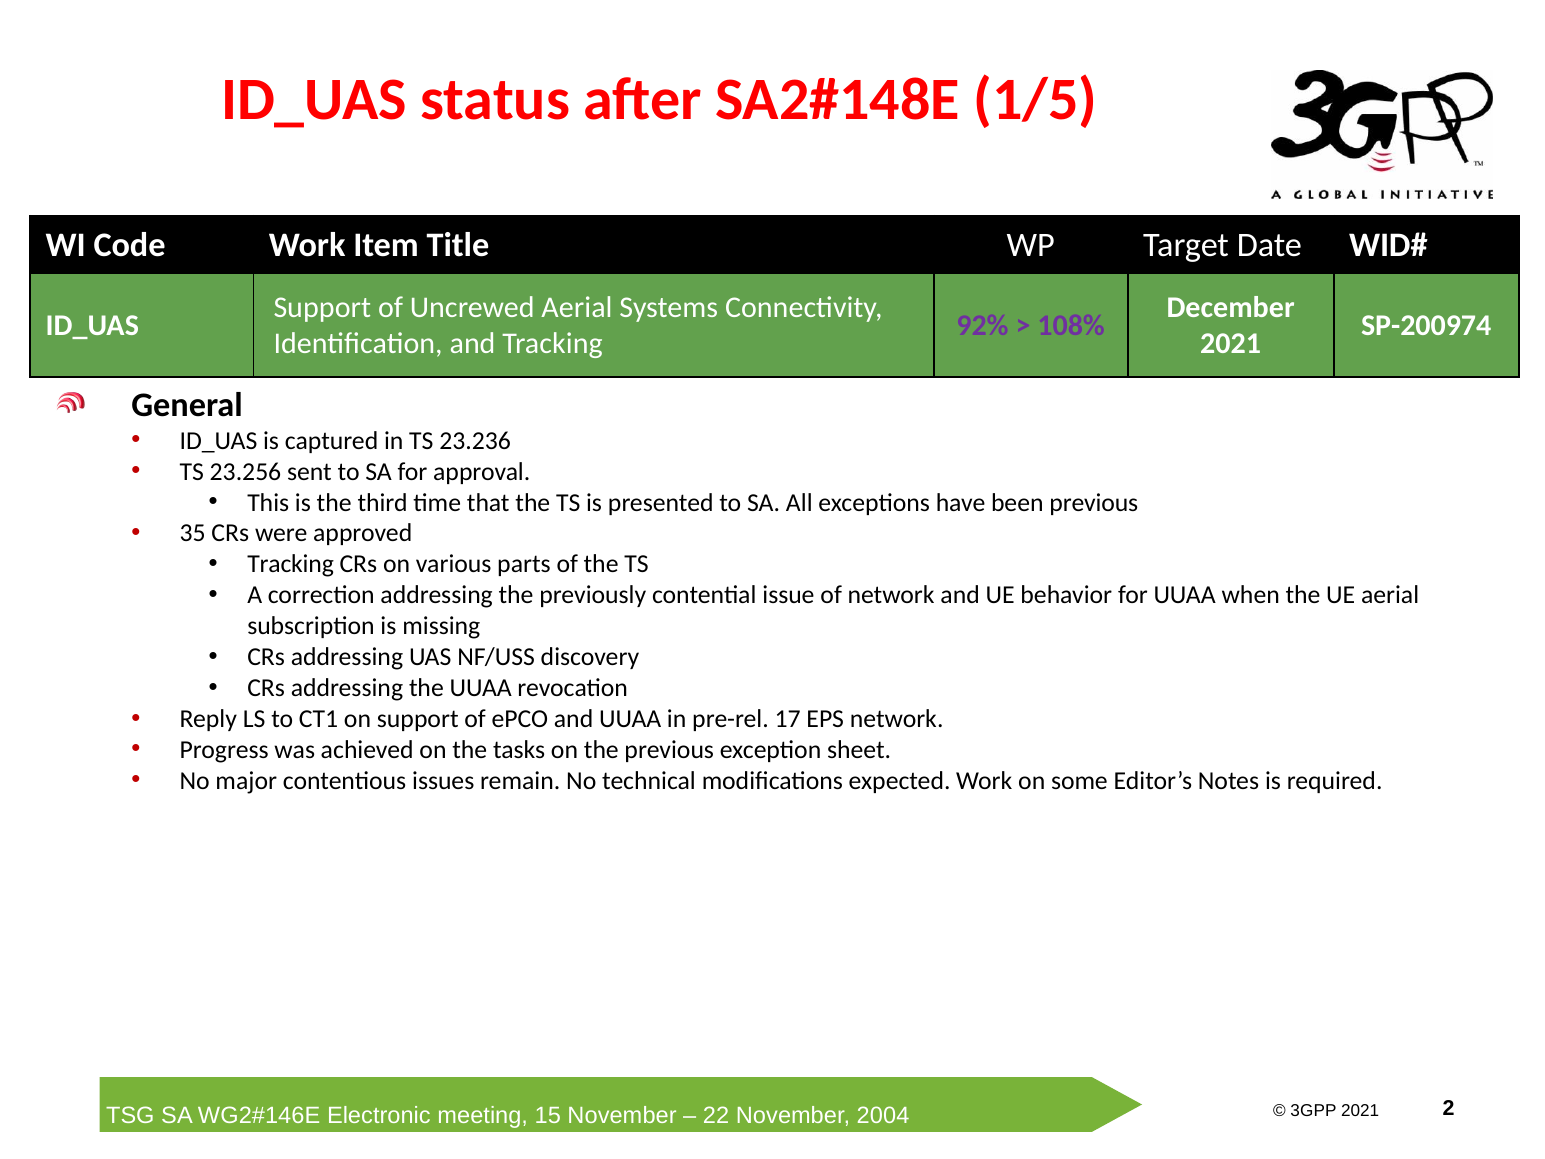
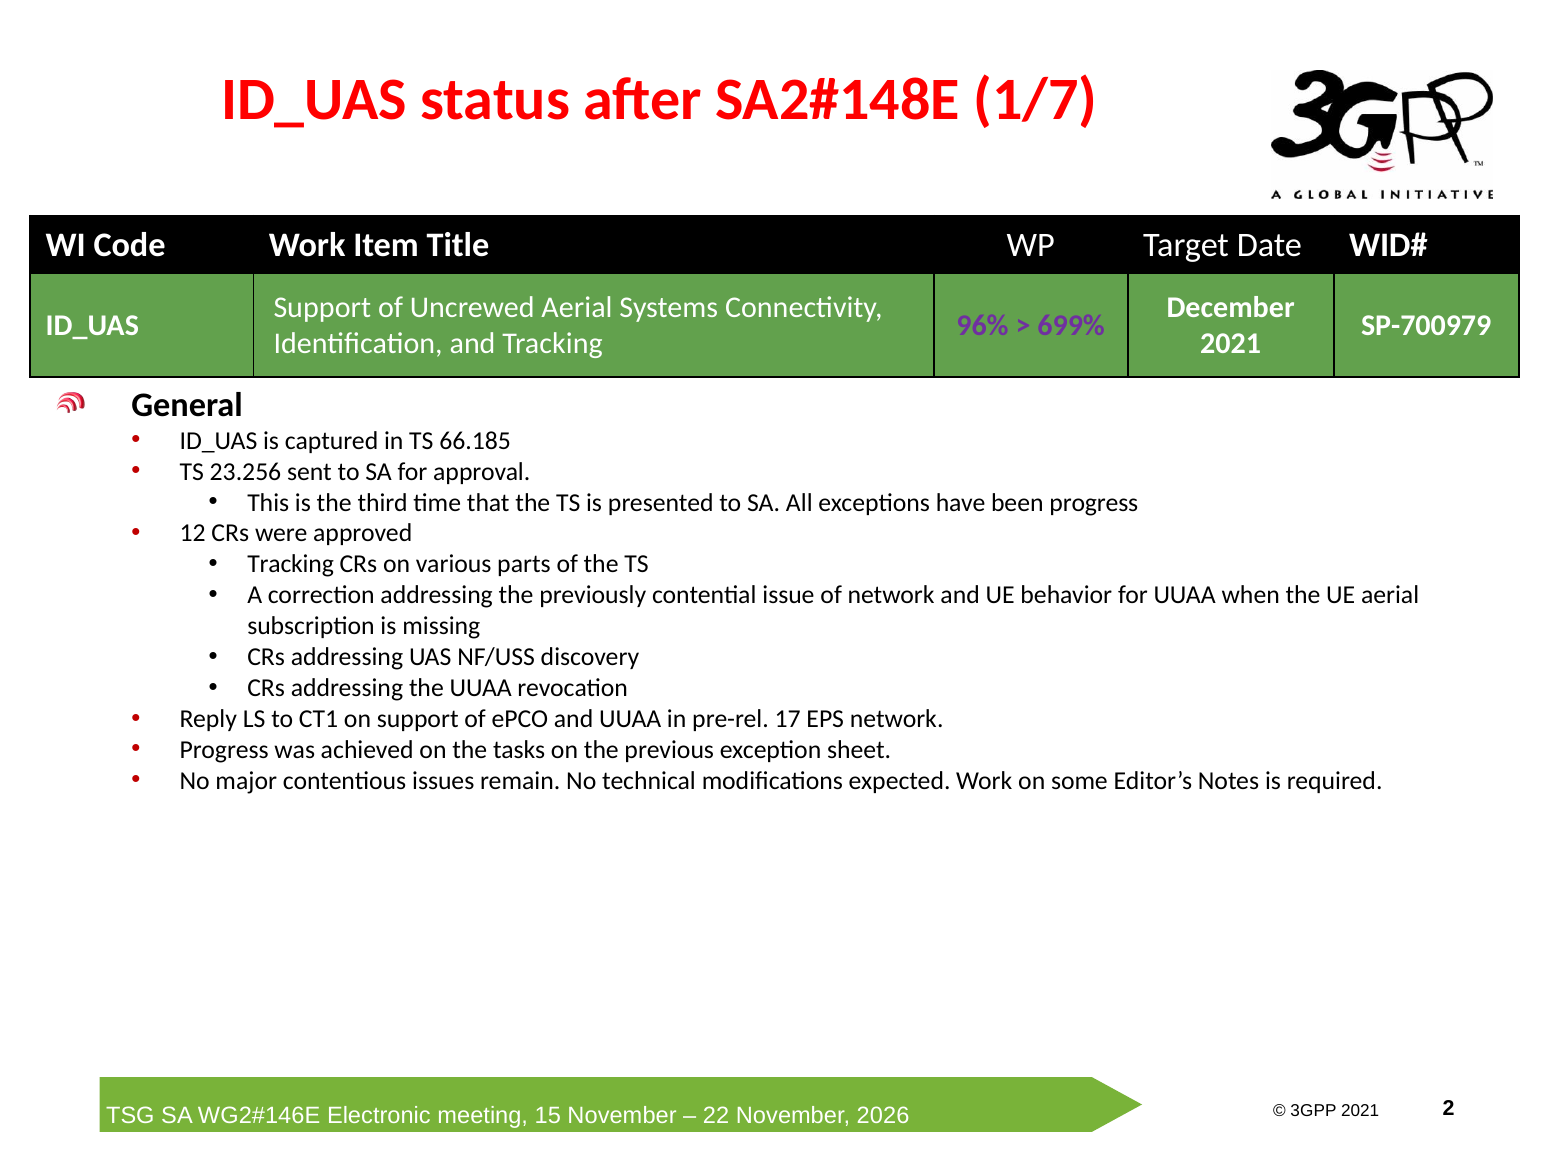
1/5: 1/5 -> 1/7
92%: 92% -> 96%
108%: 108% -> 699%
SP-200974: SP-200974 -> SP-700979
23.236: 23.236 -> 66.185
been previous: previous -> progress
35: 35 -> 12
2004: 2004 -> 2026
